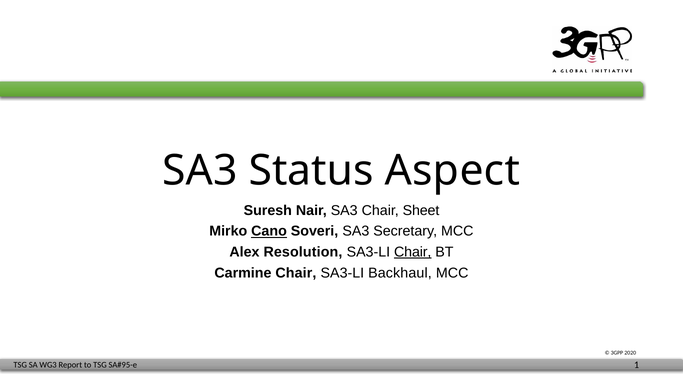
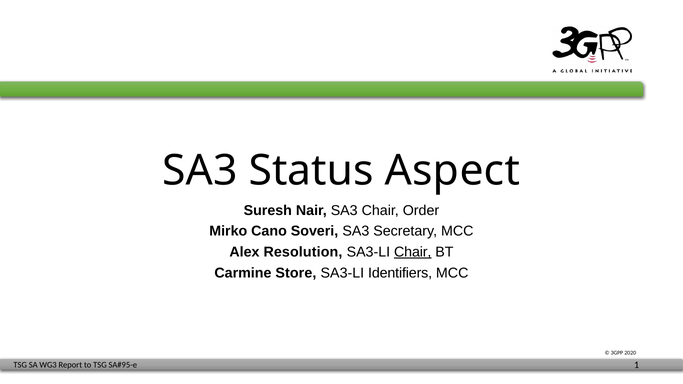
Sheet: Sheet -> Order
Cano underline: present -> none
Carmine Chair: Chair -> Store
Backhaul: Backhaul -> Identifiers
